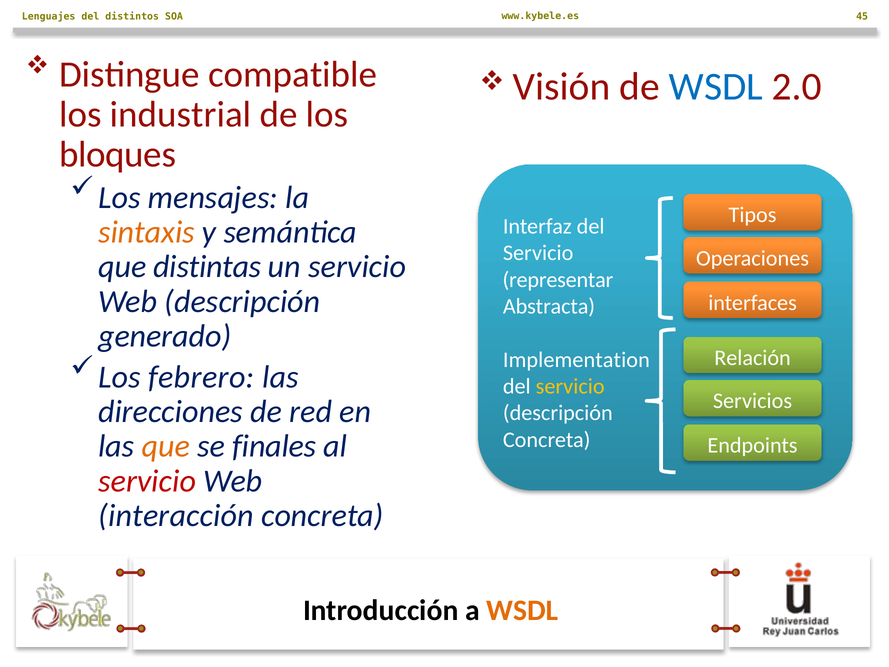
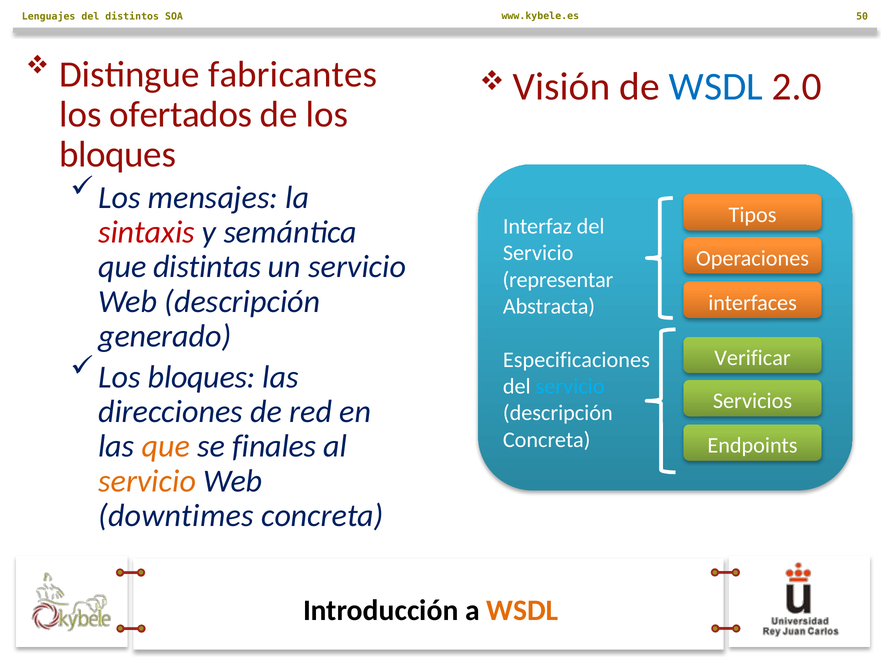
45: 45 -> 50
compatible: compatible -> fabricantes
industrial: industrial -> ofertados
sintaxis colour: orange -> red
Relación: Relación -> Verificar
Implementation: Implementation -> Especificaciones
febrero at (201, 377): febrero -> bloques
servicio at (570, 386) colour: yellow -> light blue
servicio at (147, 481) colour: red -> orange
interacción: interacción -> downtimes
